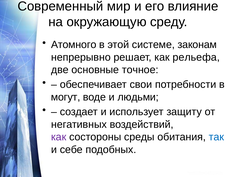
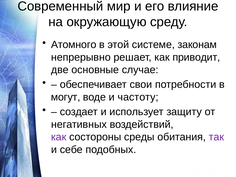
рельефа: рельефа -> приводит
точное: точное -> случае
людьми: людьми -> частоту
так colour: blue -> purple
